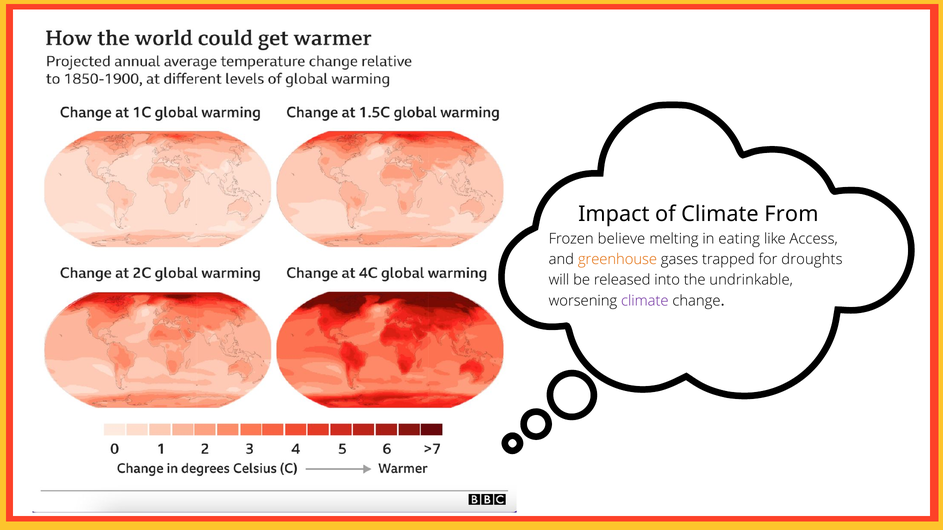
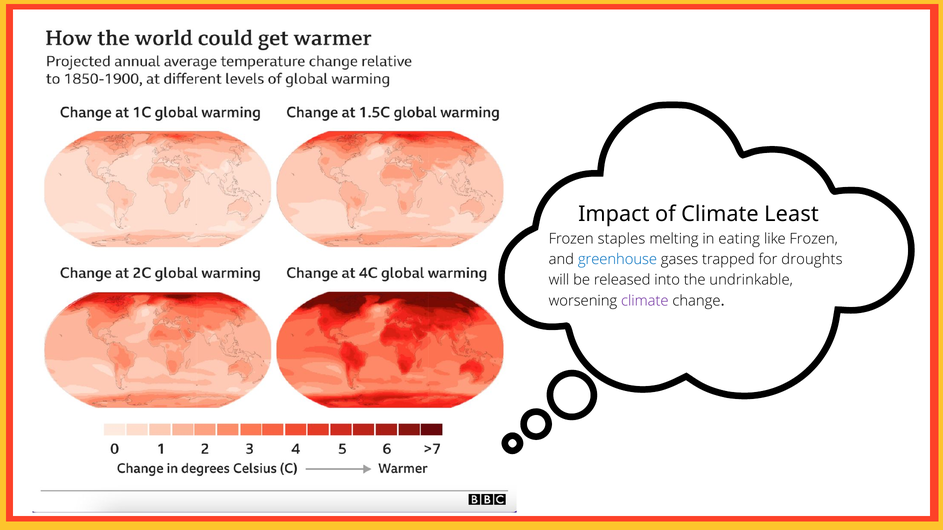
From: From -> Least
believe: believe -> staples
like Access: Access -> Frozen
greenhouse colour: orange -> blue
